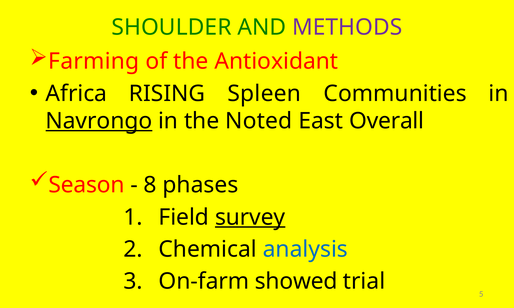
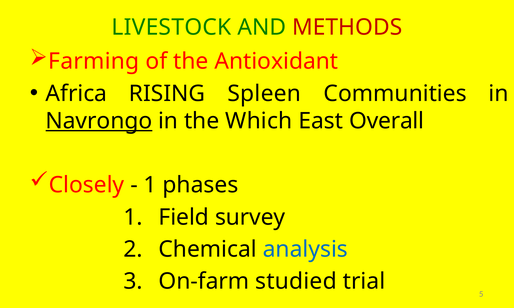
SHOULDER: SHOULDER -> LIVESTOCK
METHODS colour: purple -> red
Noted: Noted -> Which
Season: Season -> Closely
8 at (150, 185): 8 -> 1
survey underline: present -> none
showed: showed -> studied
